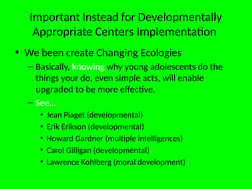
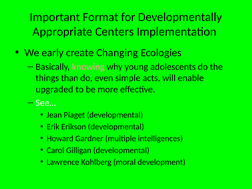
Instead: Instead -> Format
been: been -> early
knowing colour: white -> pink
your: your -> than
